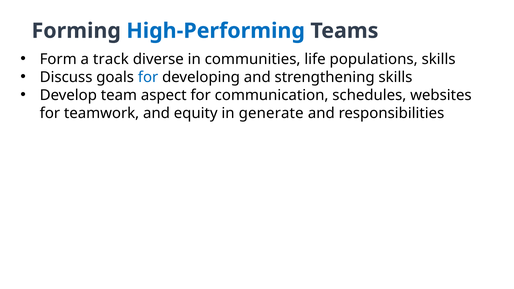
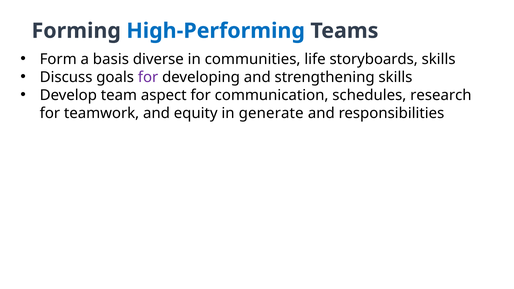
track: track -> basis
populations: populations -> storyboards
for at (148, 77) colour: blue -> purple
websites: websites -> research
